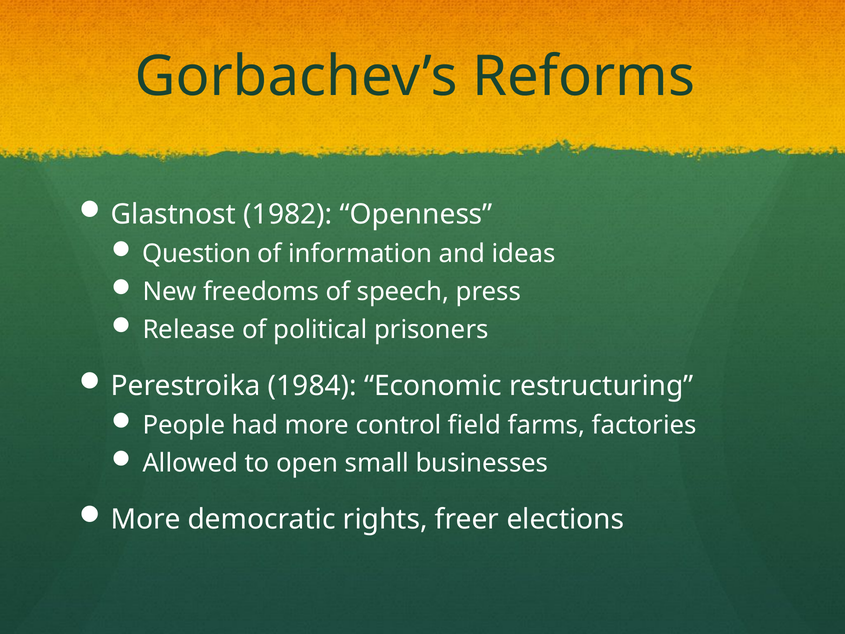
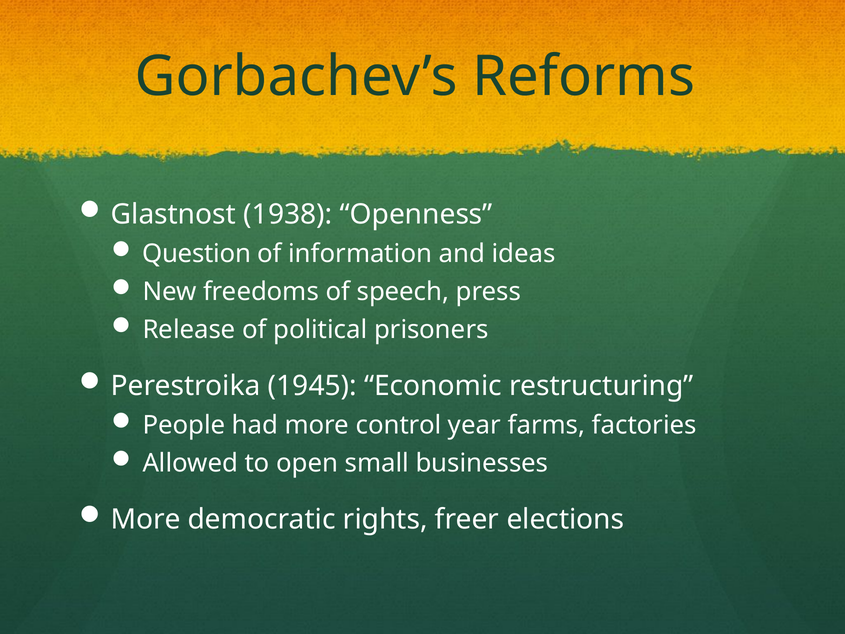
1982: 1982 -> 1938
1984: 1984 -> 1945
field: field -> year
